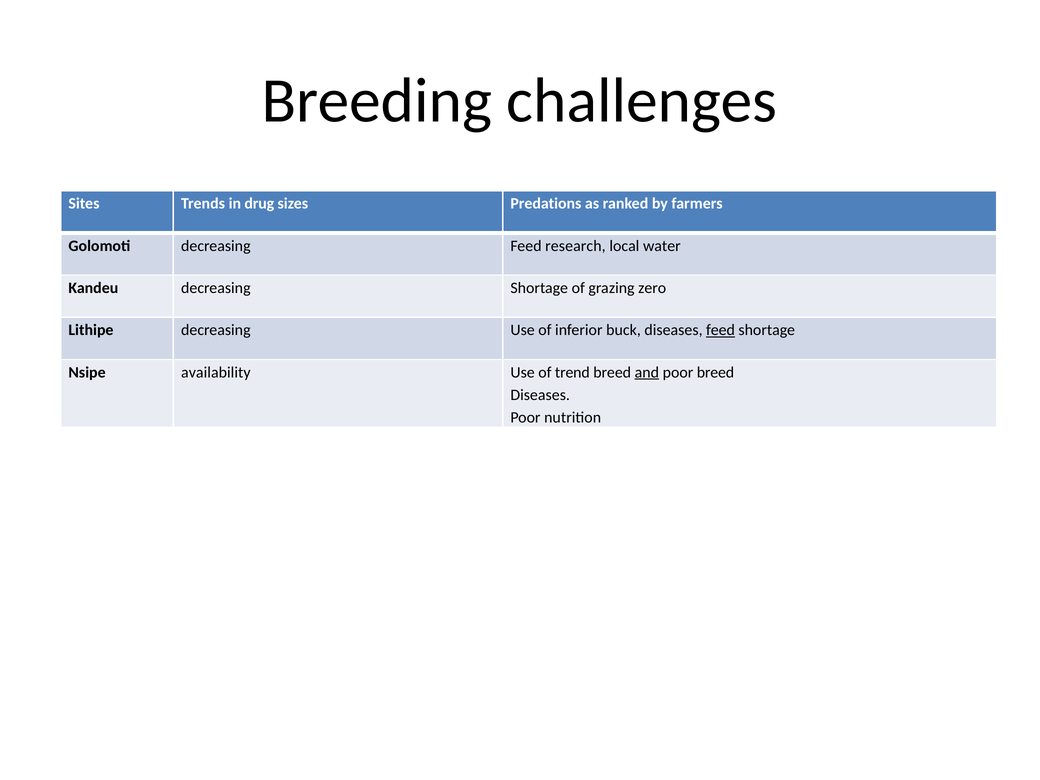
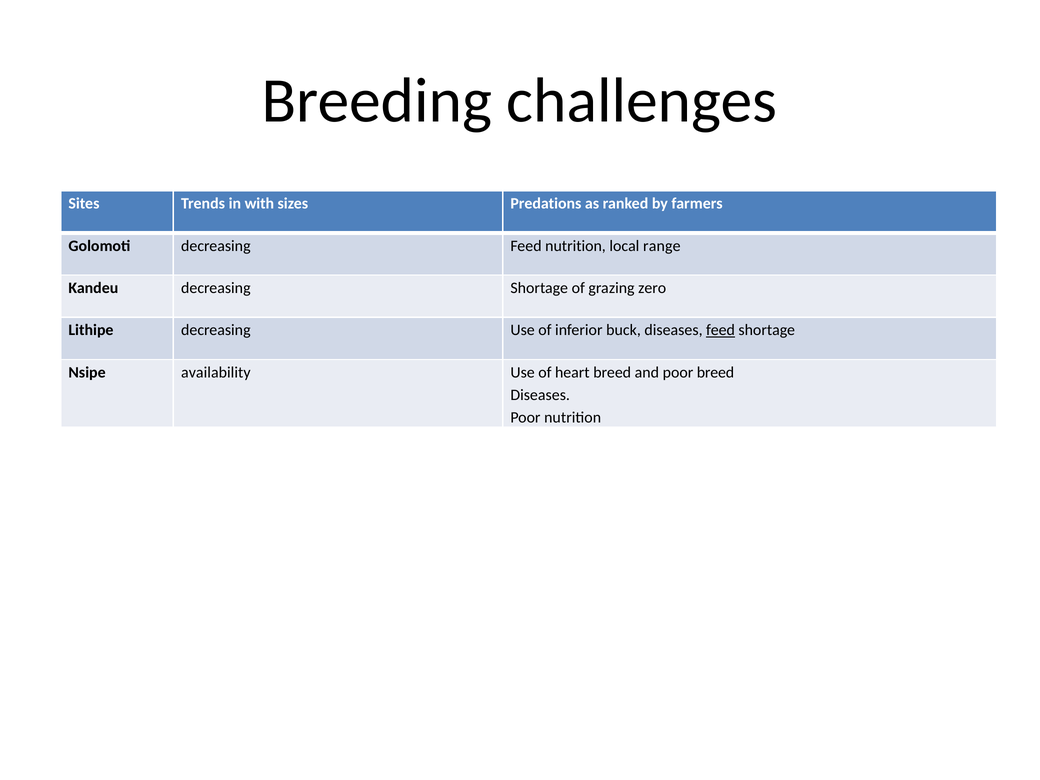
drug: drug -> with
Feed research: research -> nutrition
water: water -> range
trend: trend -> heart
and underline: present -> none
